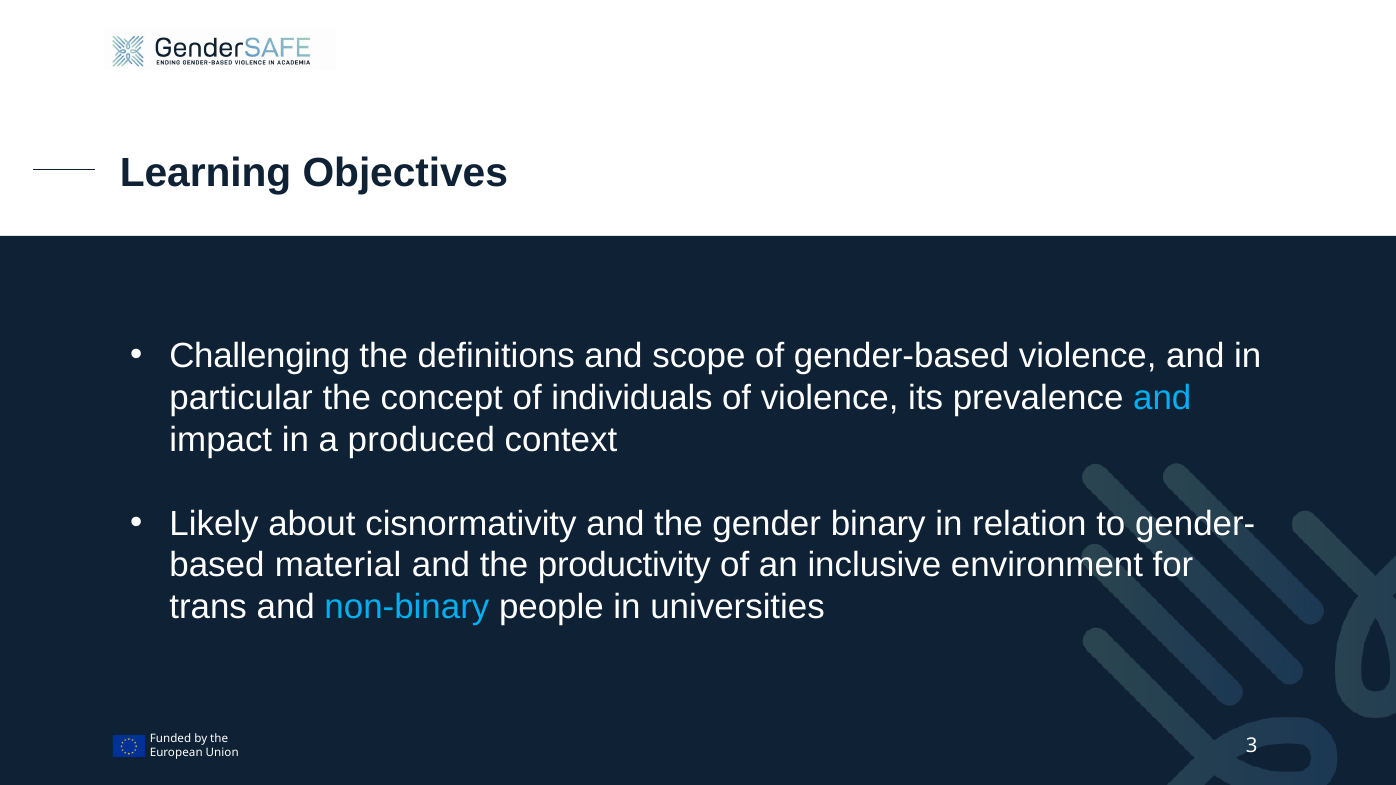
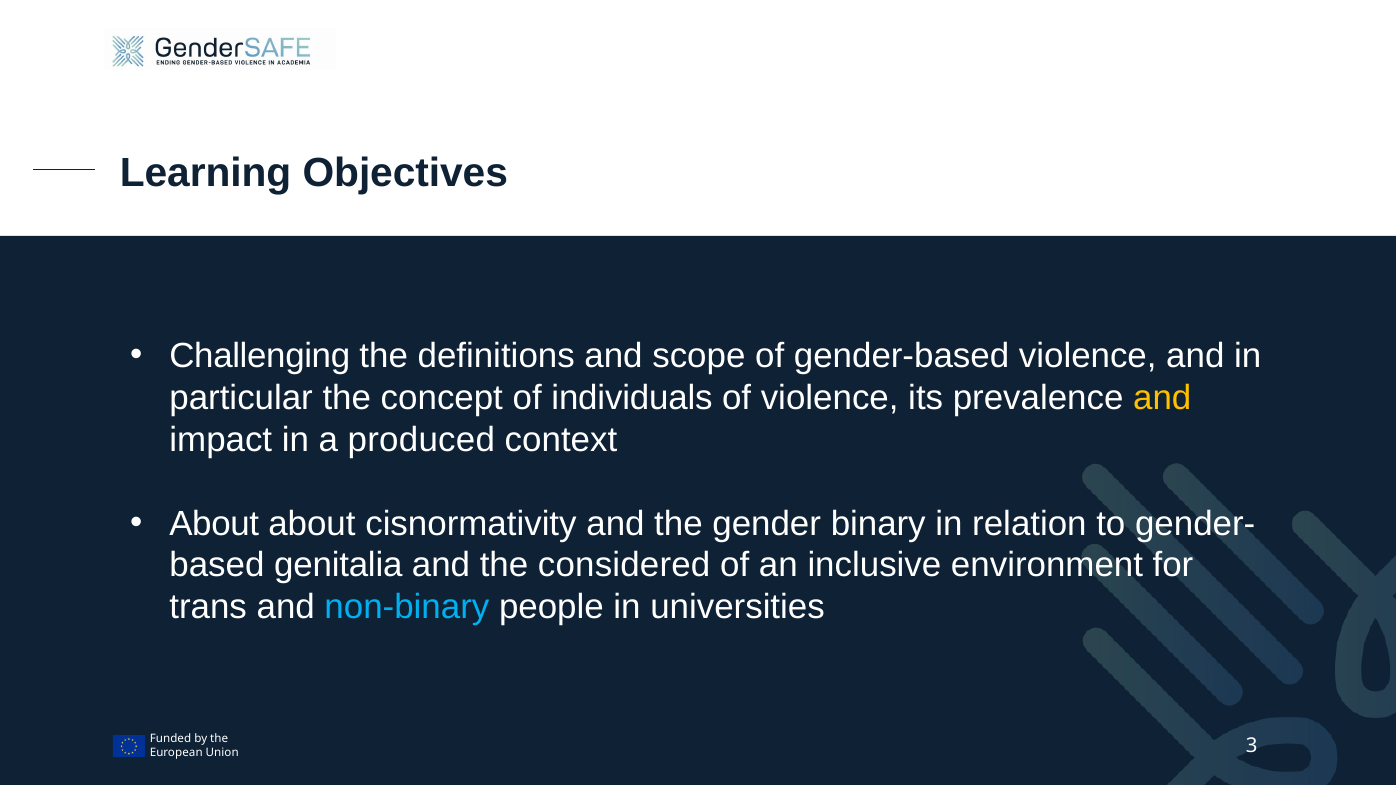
and at (1162, 398) colour: light blue -> yellow
Likely at (214, 524): Likely -> About
material: material -> genitalia
productivity: productivity -> considered
